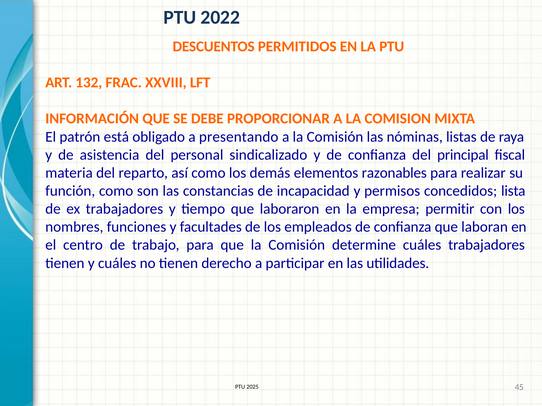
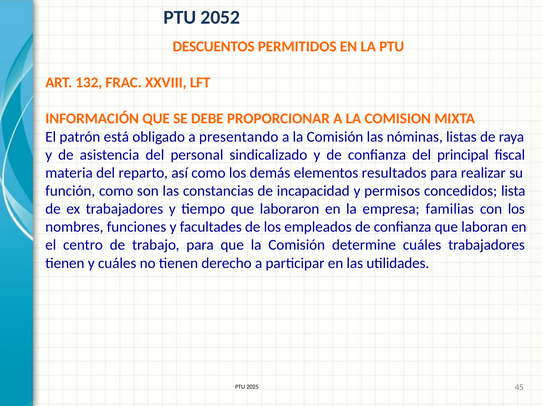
2022: 2022 -> 2052
razonables: razonables -> resultados
permitir: permitir -> familias
